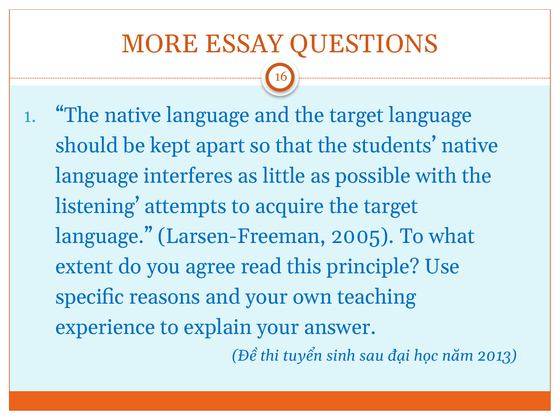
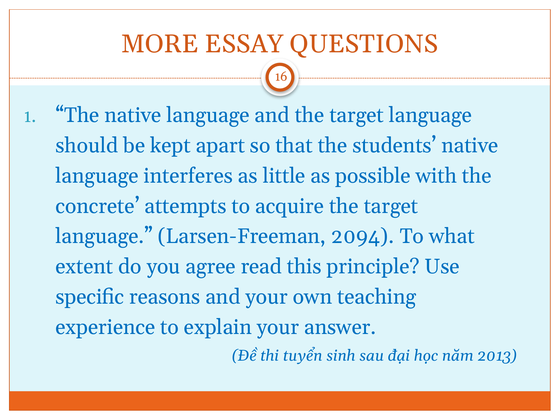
listening: listening -> concrete
2005: 2005 -> 2094
